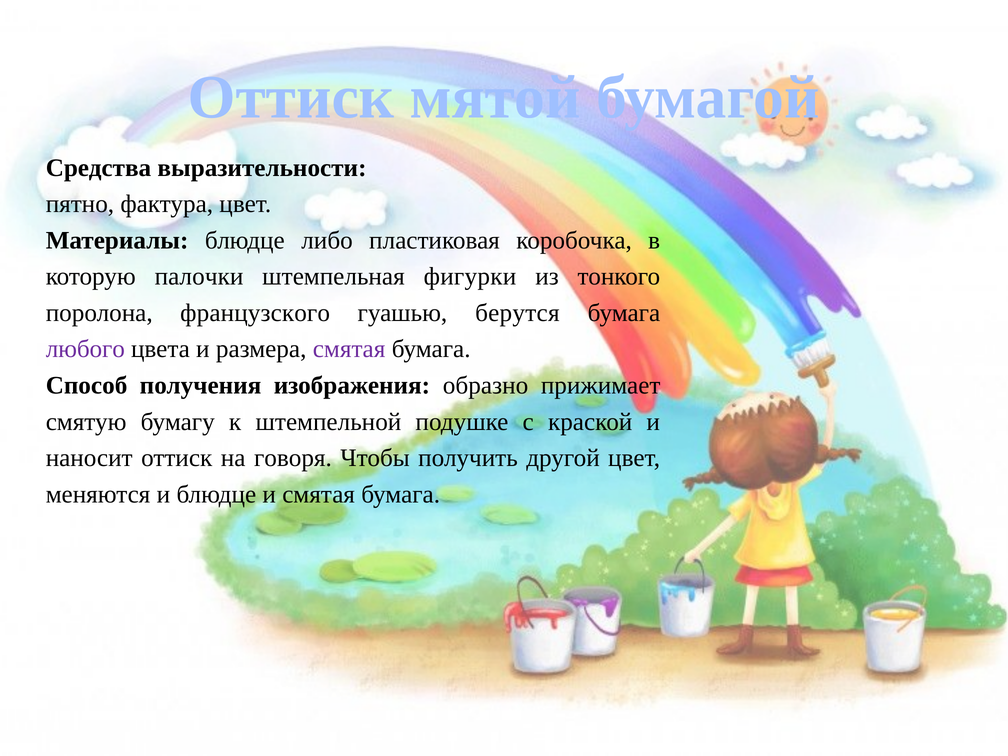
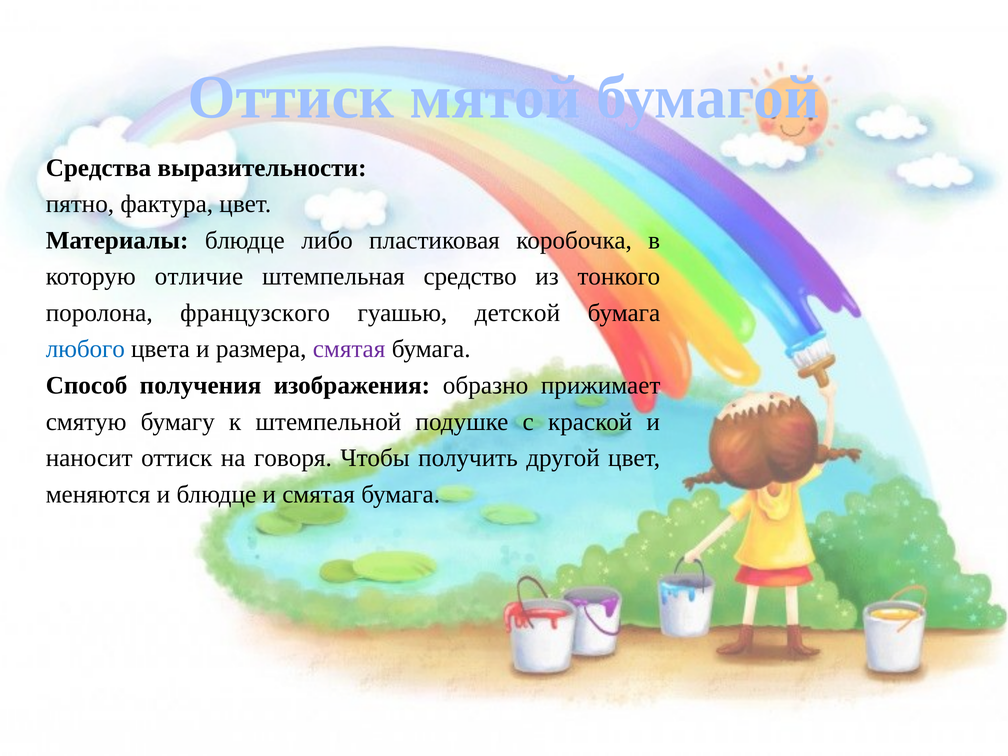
палочки: палочки -> отличие
фигурки: фигурки -> средство
берутся: берутся -> детской
любого colour: purple -> blue
